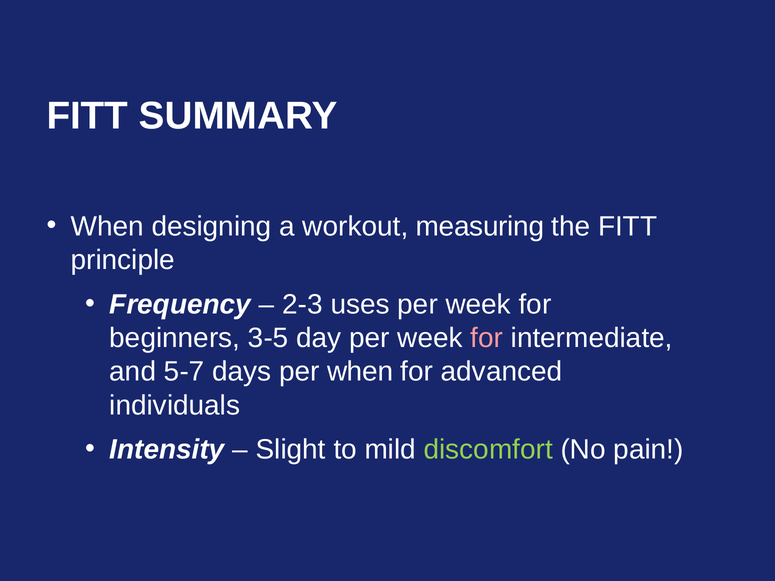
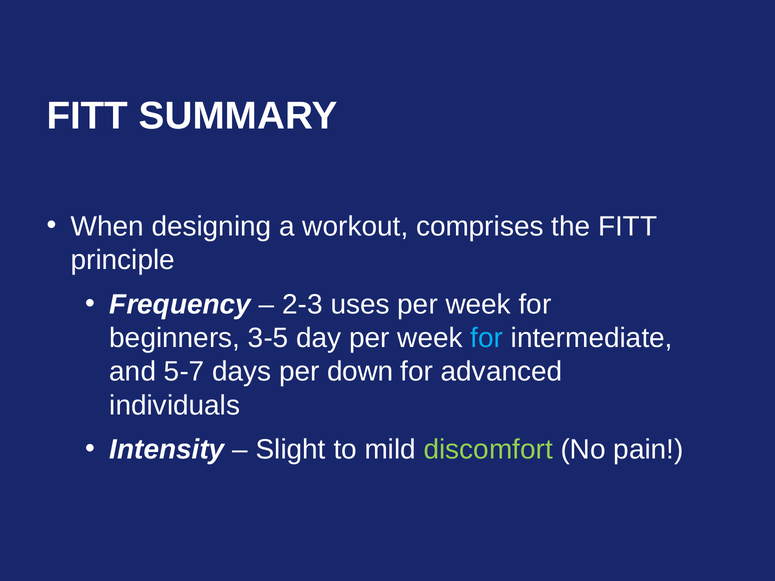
measuring: measuring -> comprises
for at (487, 338) colour: pink -> light blue
per when: when -> down
